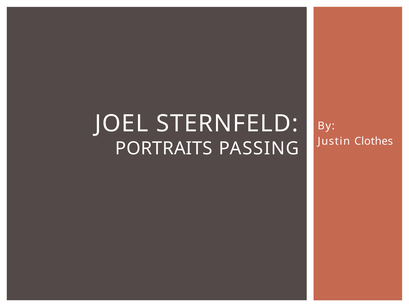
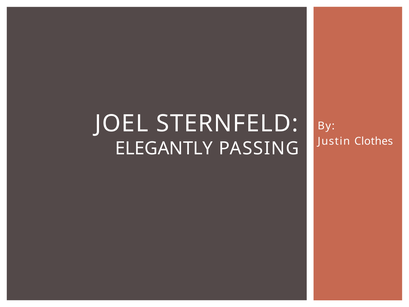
PORTRAITS: PORTRAITS -> ELEGANTLY
